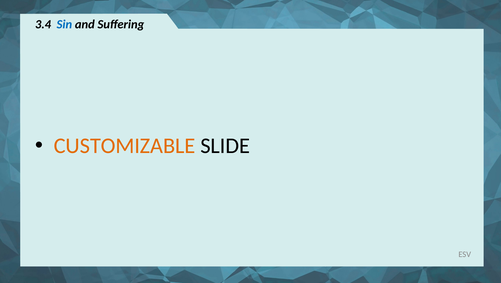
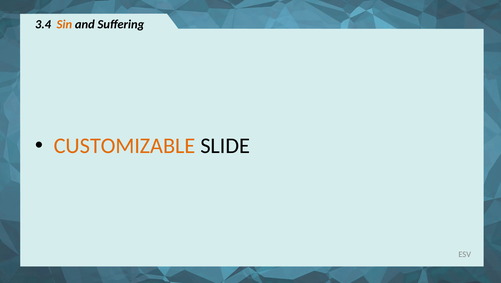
Sin colour: blue -> orange
